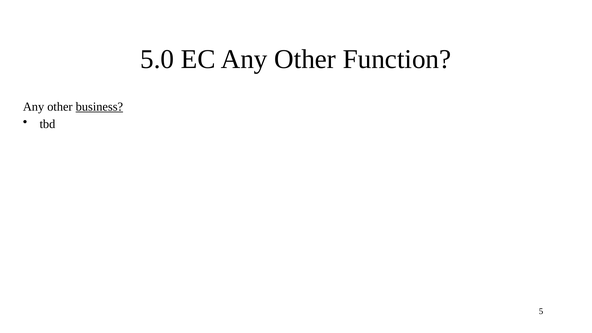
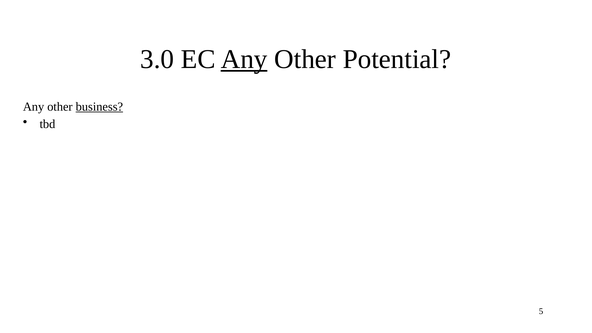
5.0: 5.0 -> 3.0
Any at (244, 59) underline: none -> present
Function: Function -> Potential
